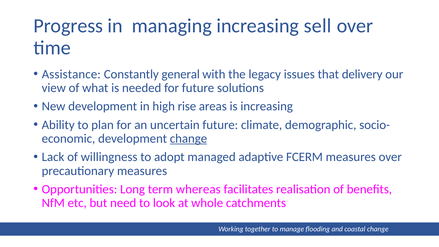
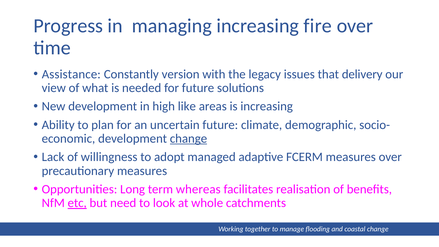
sell: sell -> fire
general: general -> version
rise: rise -> like
etc underline: none -> present
